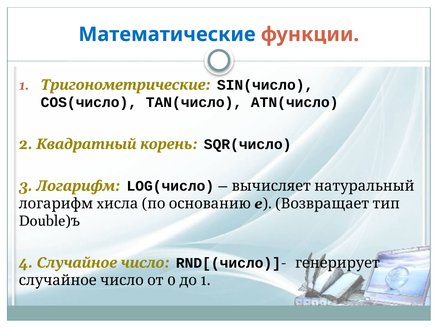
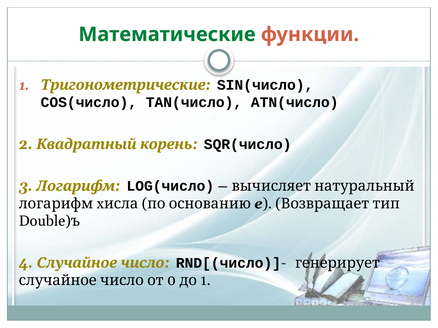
Математические colour: blue -> green
